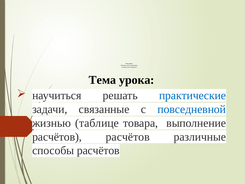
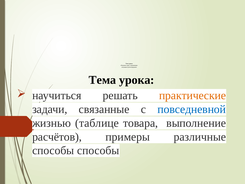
практические colour: blue -> orange
расчётов расчётов: расчётов -> примеры
способы расчётов: расчётов -> способы
